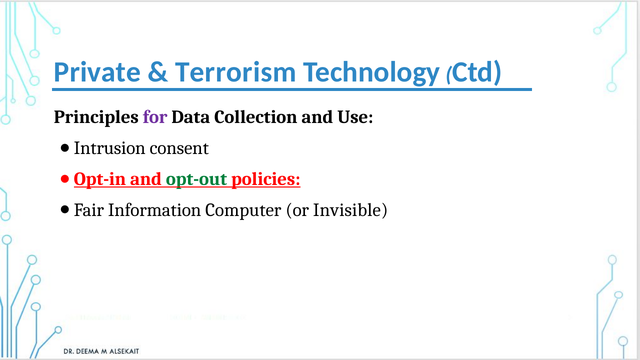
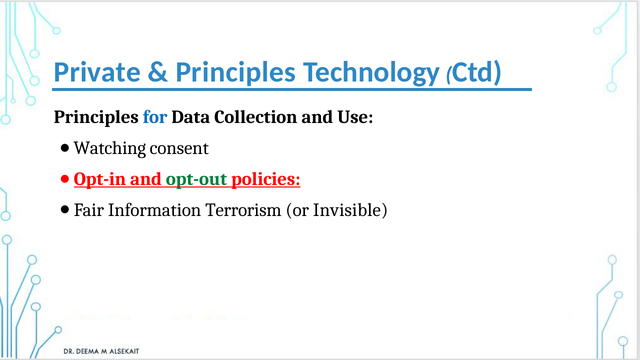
Terrorism at (236, 72): Terrorism -> Principles
for colour: purple -> blue
Intrusion: Intrusion -> Watching
Computer: Computer -> Terrorism
